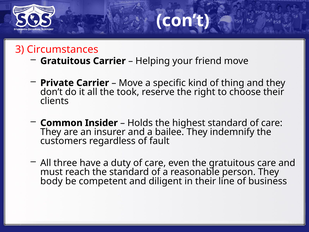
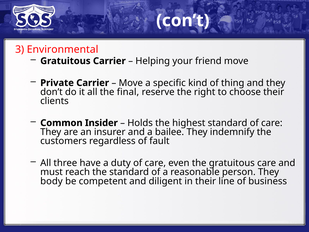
Circumstances: Circumstances -> Environmental
took: took -> final
